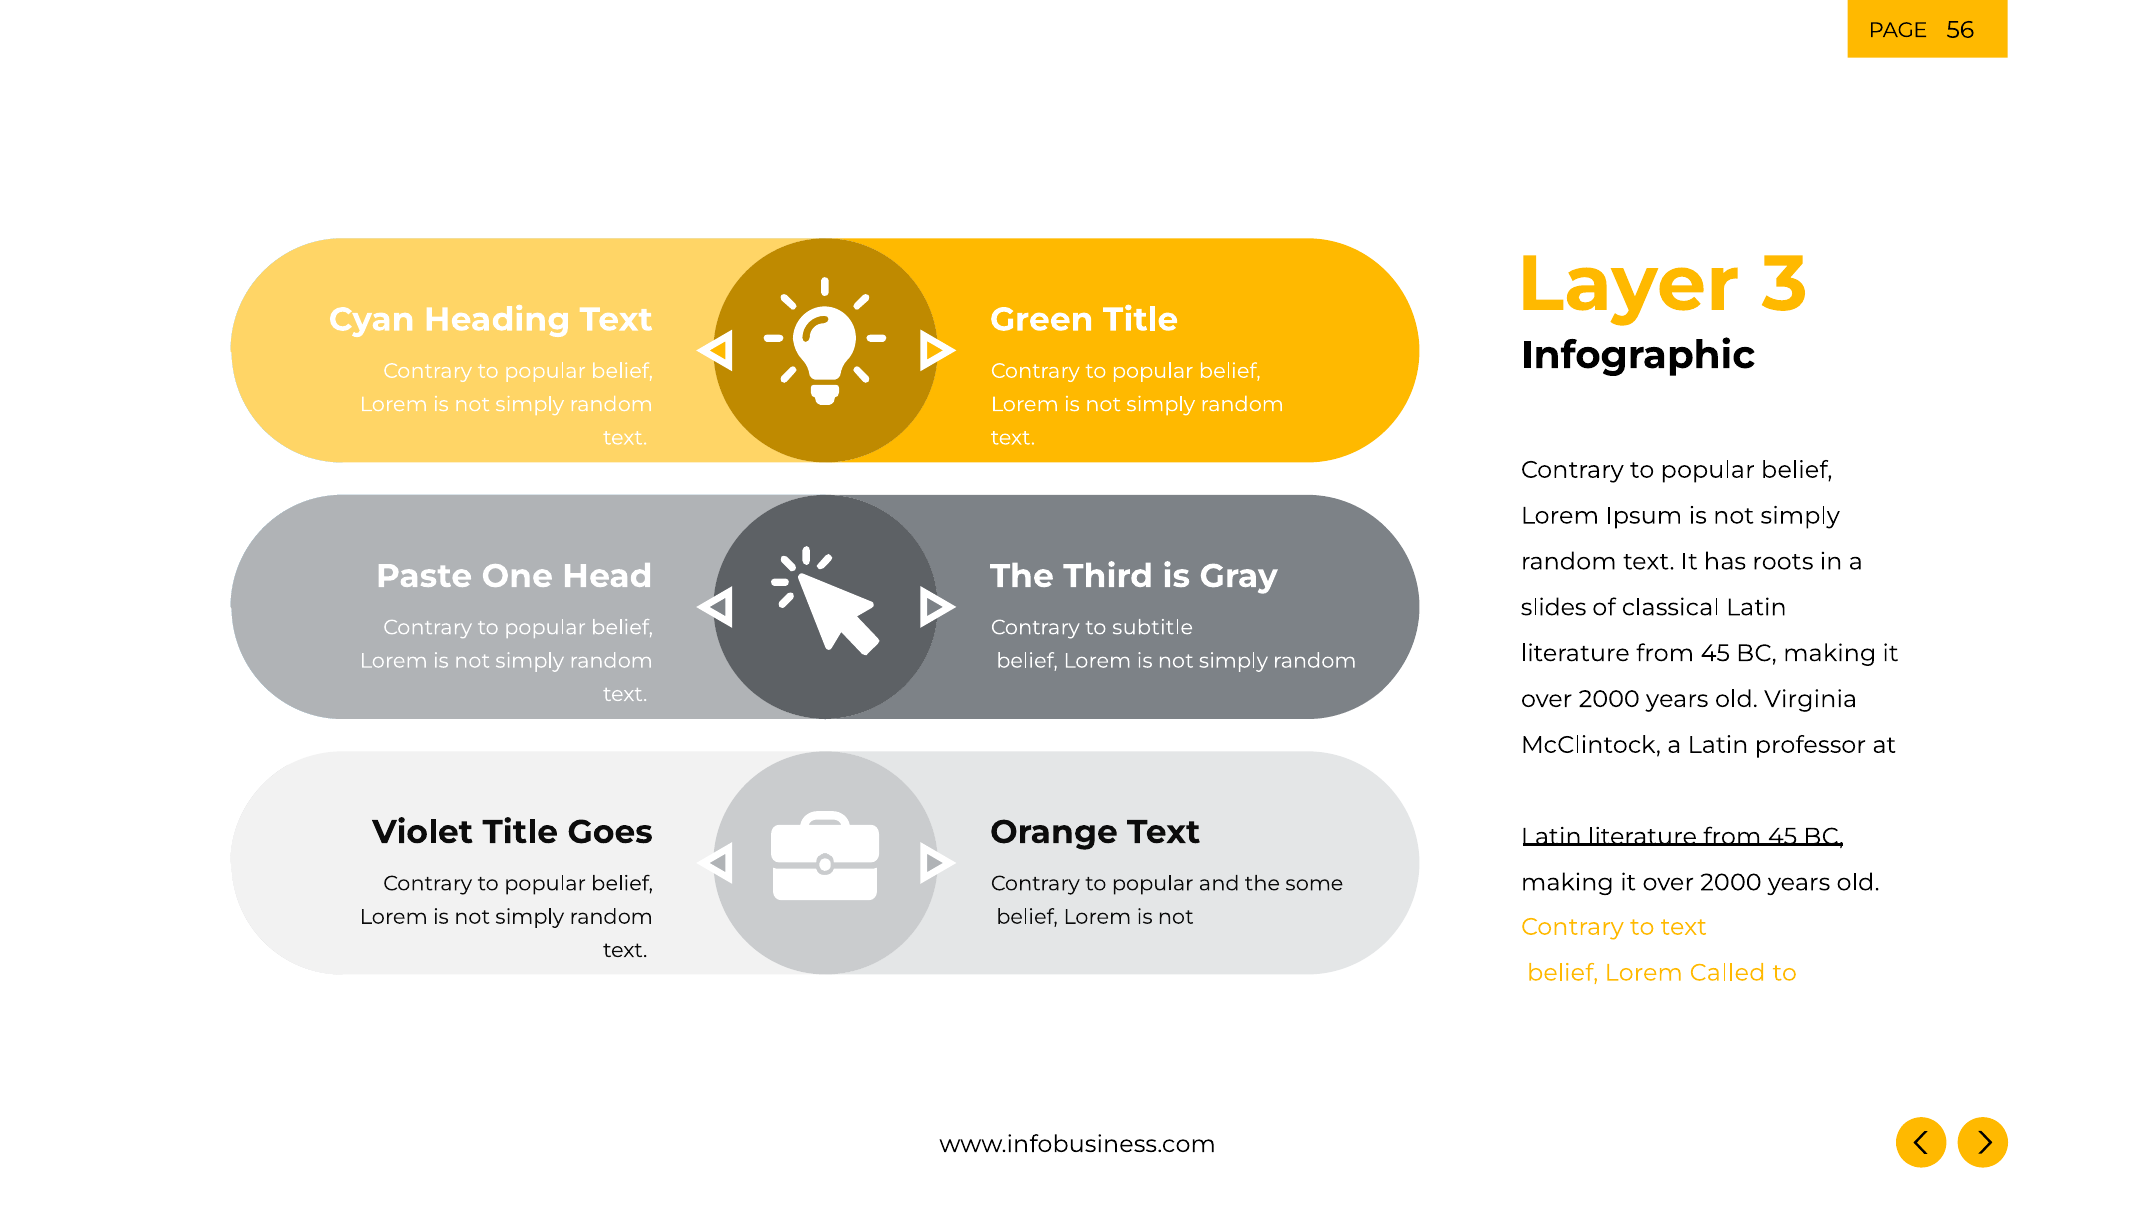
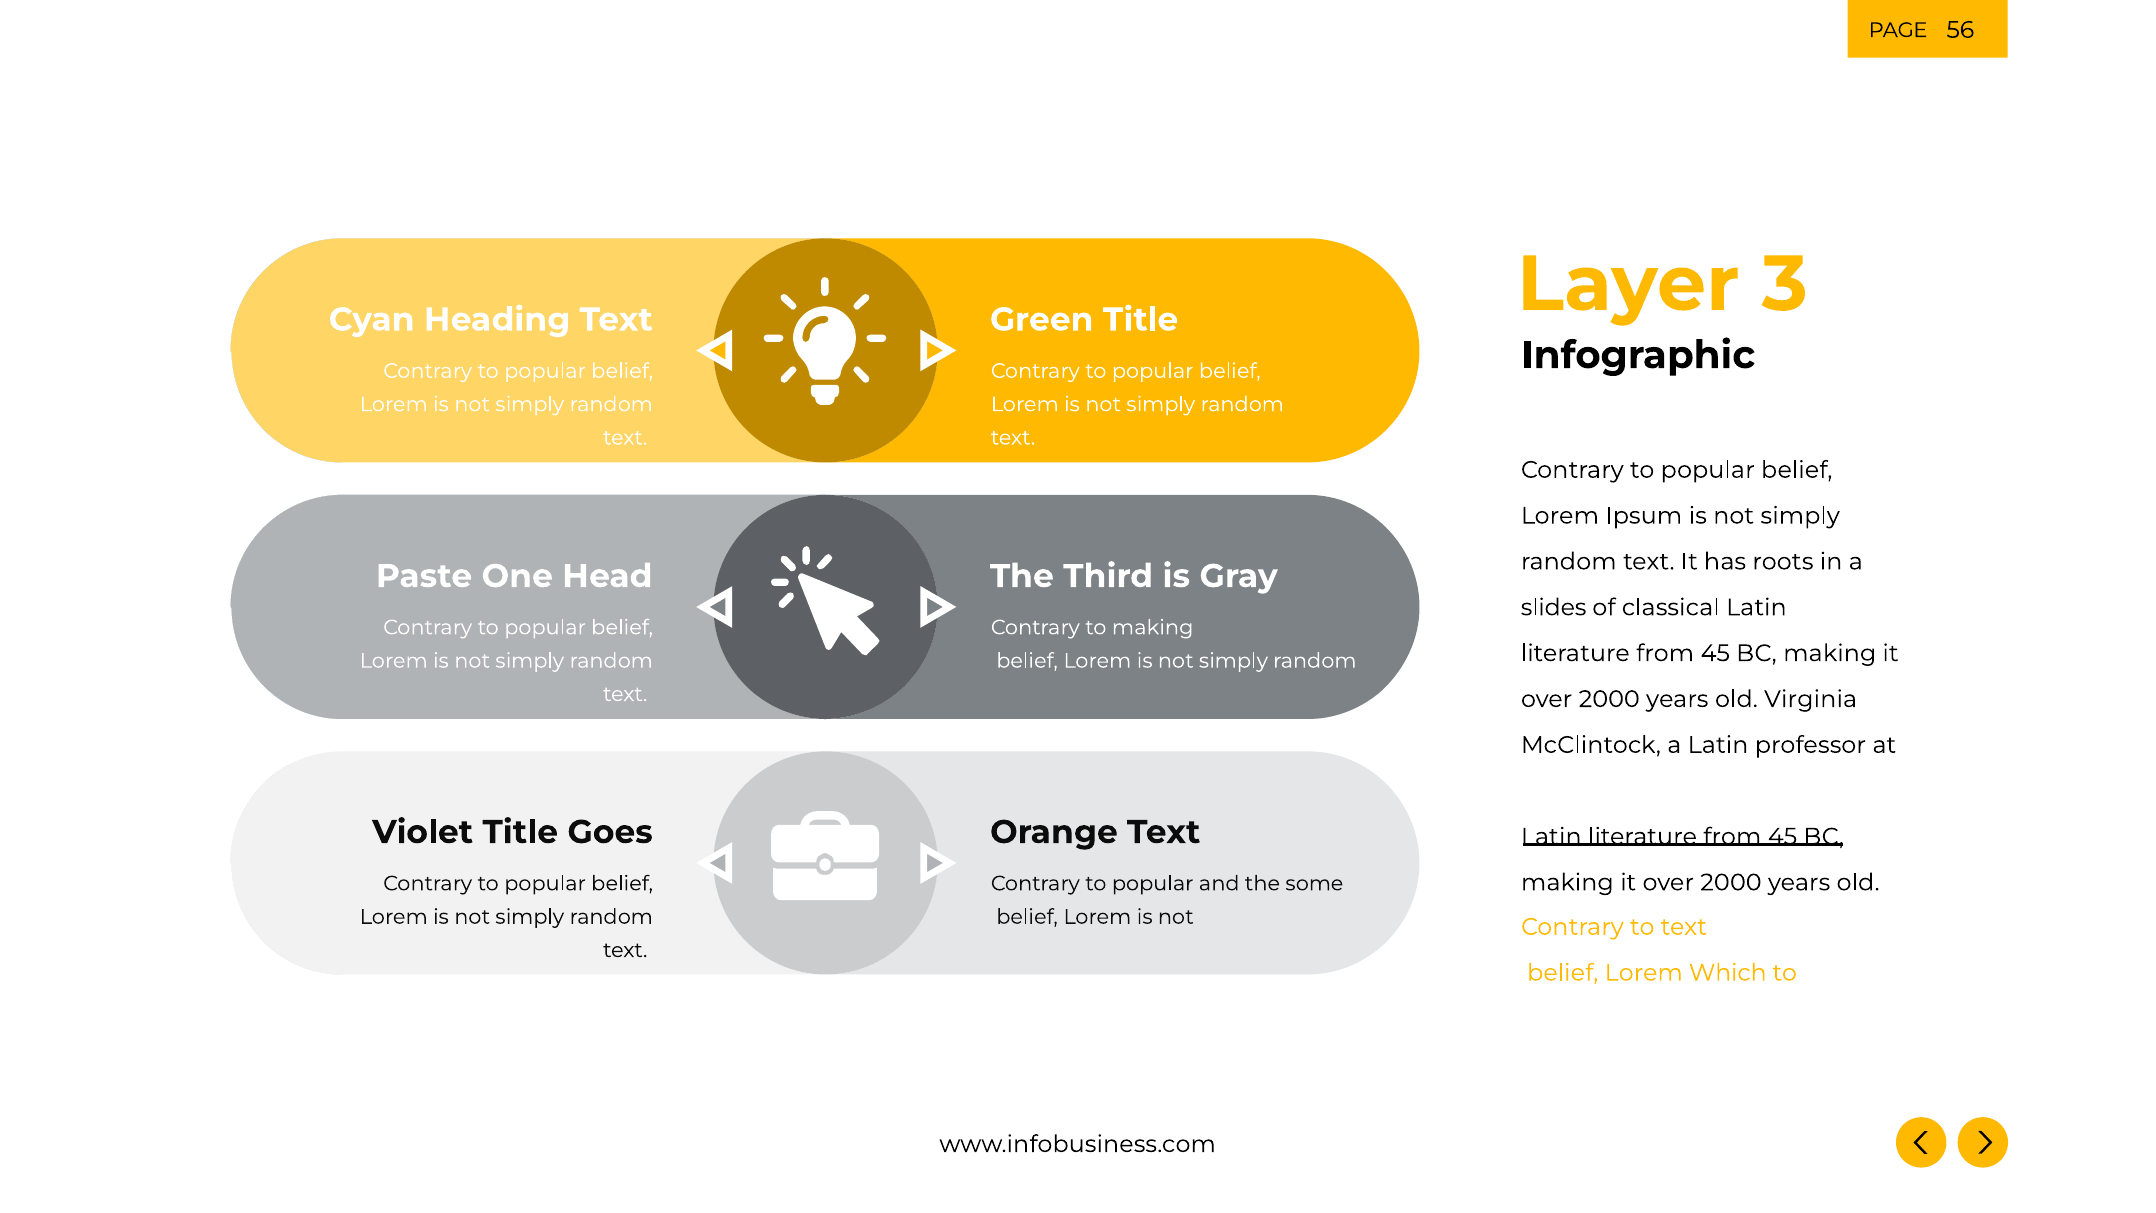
to subtitle: subtitle -> making
Called: Called -> Which
